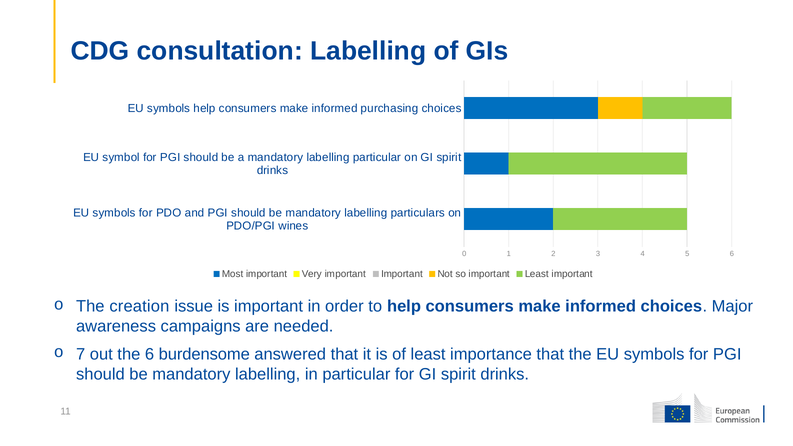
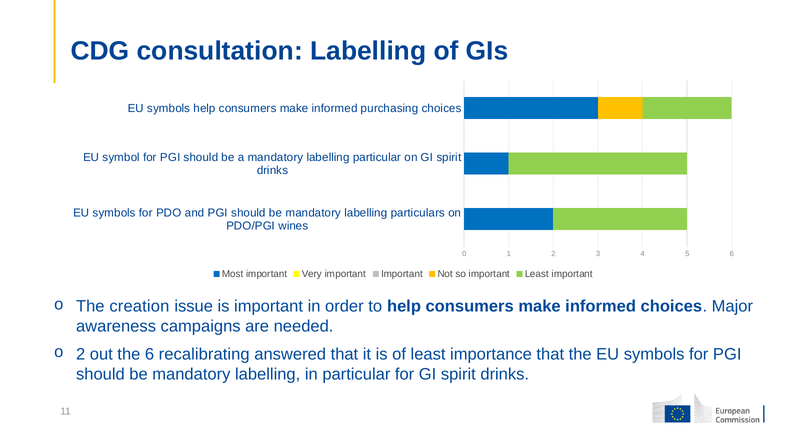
7 at (81, 354): 7 -> 2
burdensome: burdensome -> recalibrating
